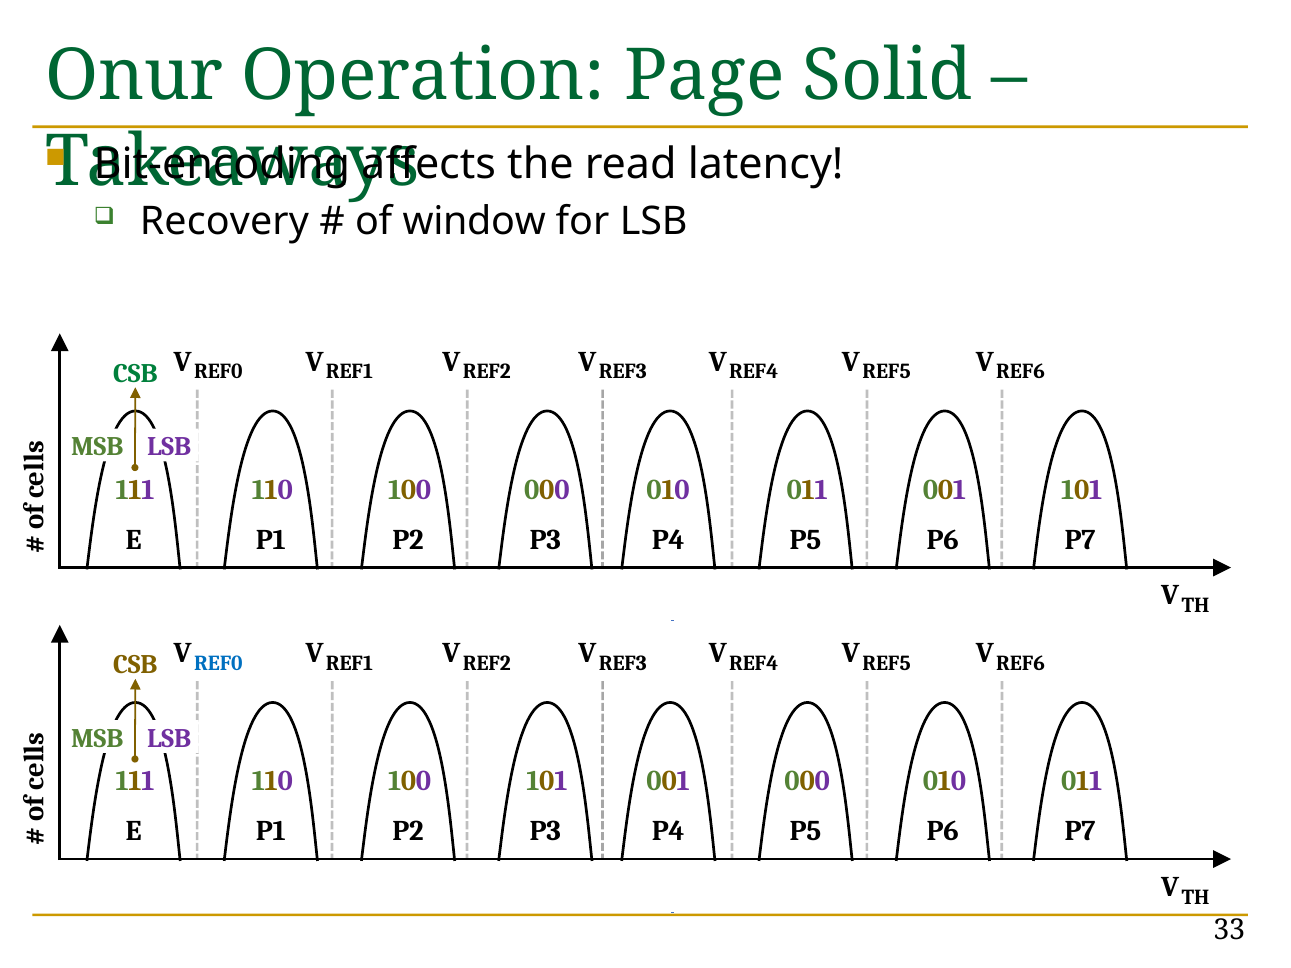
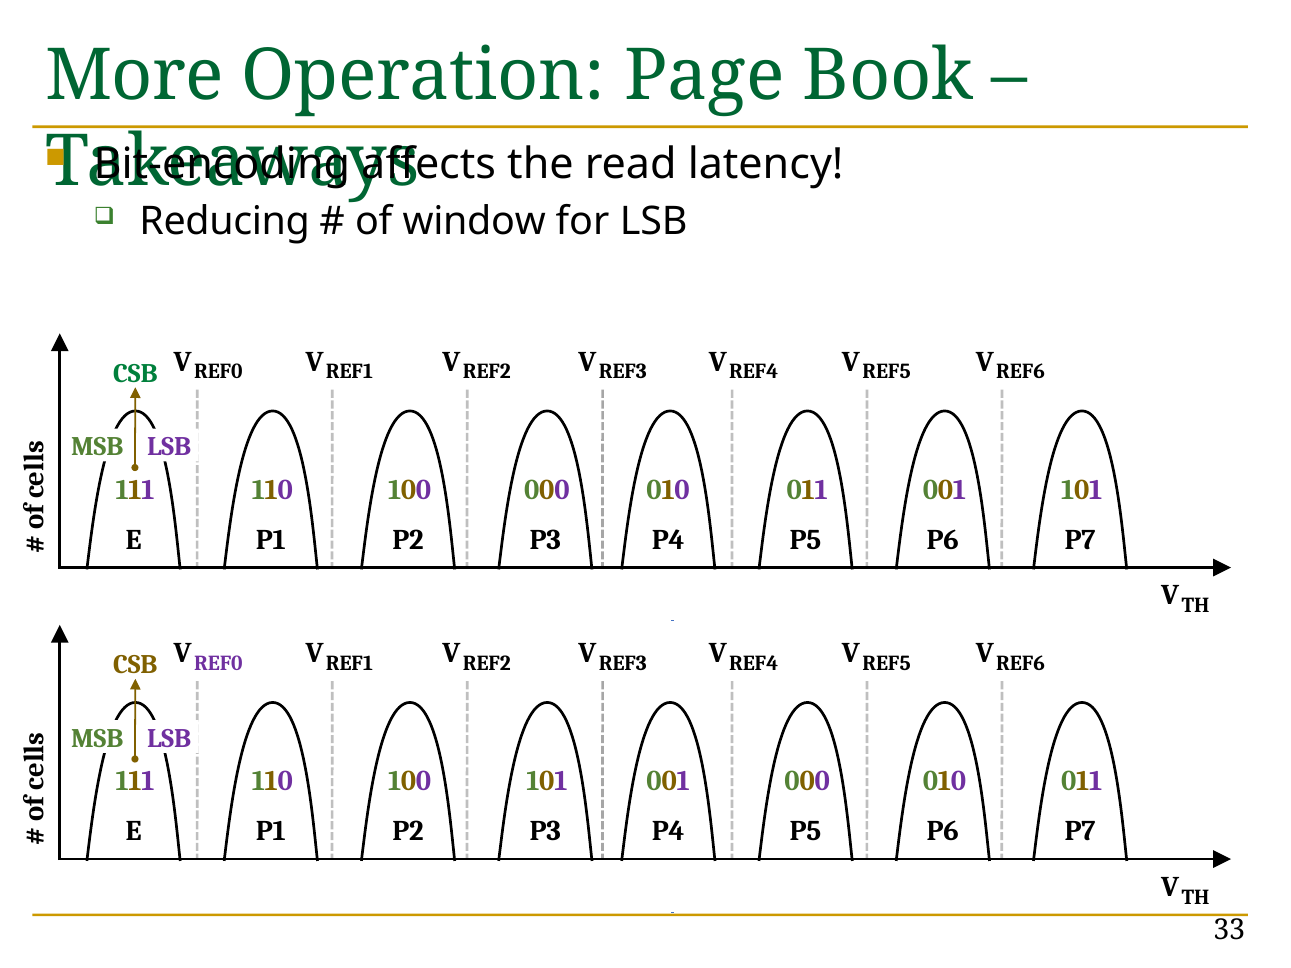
Onur: Onur -> More
Solid: Solid -> Book
Recovery: Recovery -> Reducing
REF0 at (218, 663) colour: blue -> purple
